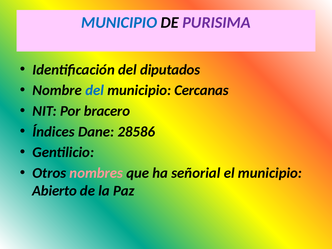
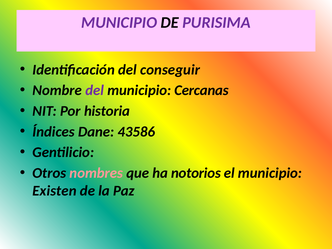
MUNICIPIO at (119, 22) colour: blue -> purple
diputados: diputados -> conseguir
del at (95, 90) colour: blue -> purple
bracero: bracero -> historia
28586: 28586 -> 43586
señorial: señorial -> notorios
Abierto: Abierto -> Existen
